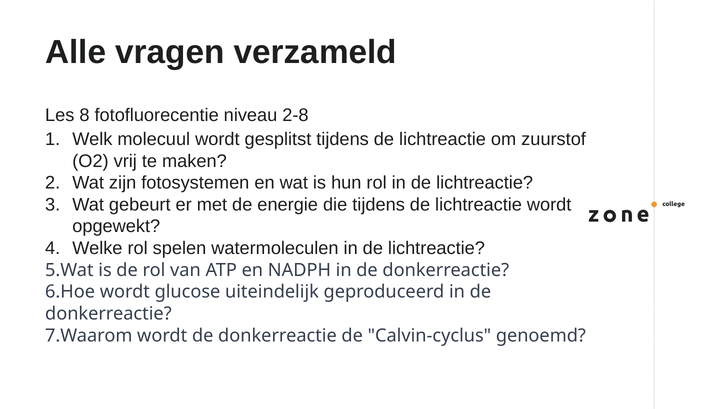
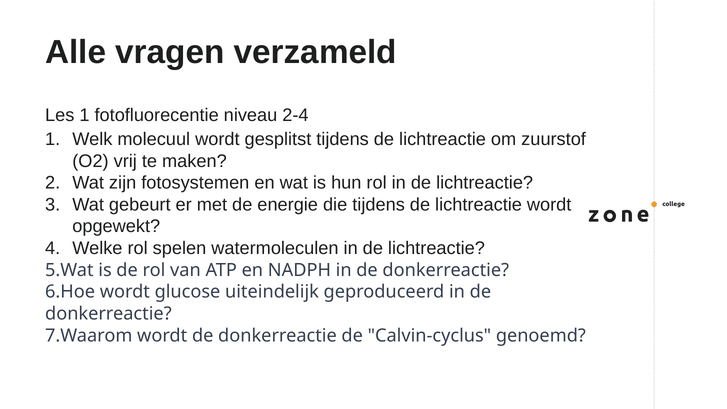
Les 8: 8 -> 1
2-8: 2-8 -> 2-4
